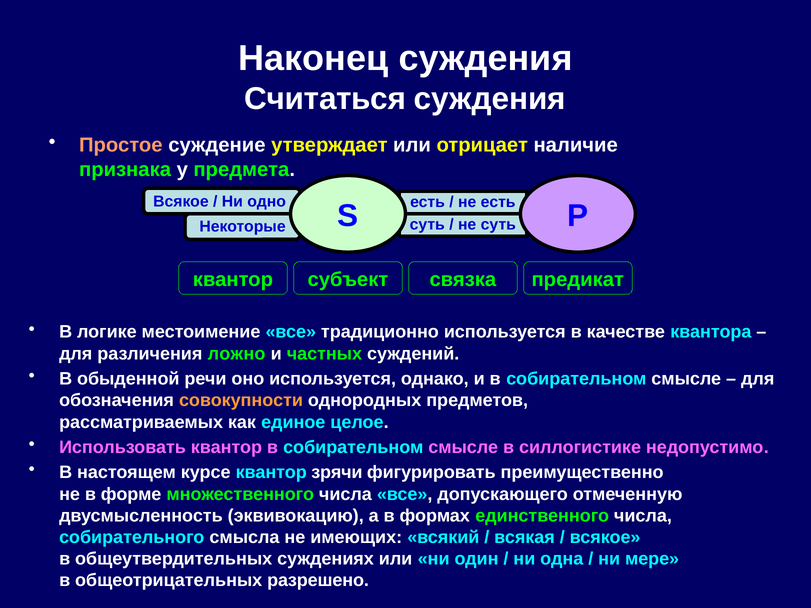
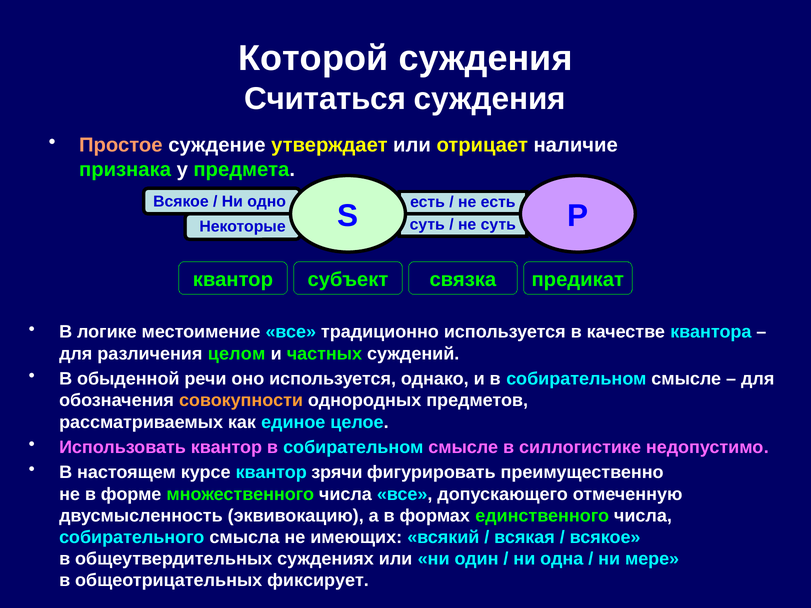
Наконец: Наконец -> Которой
ложно: ложно -> целом
разрешено: разрешено -> фиксирует
